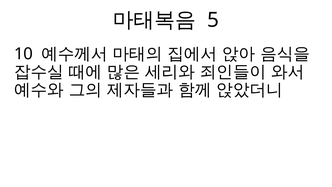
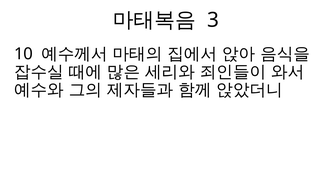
5: 5 -> 3
